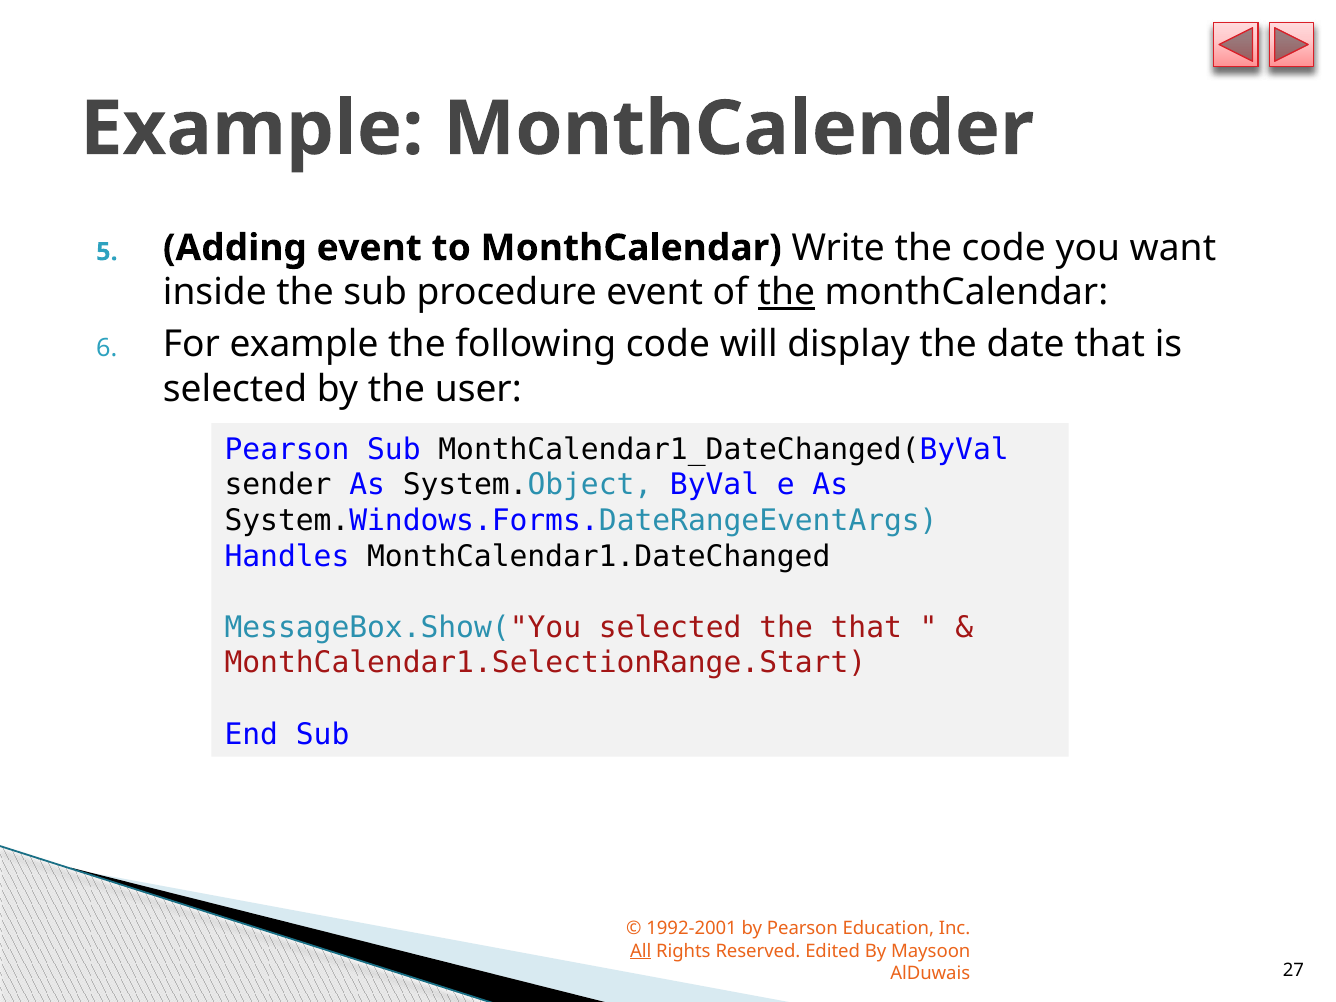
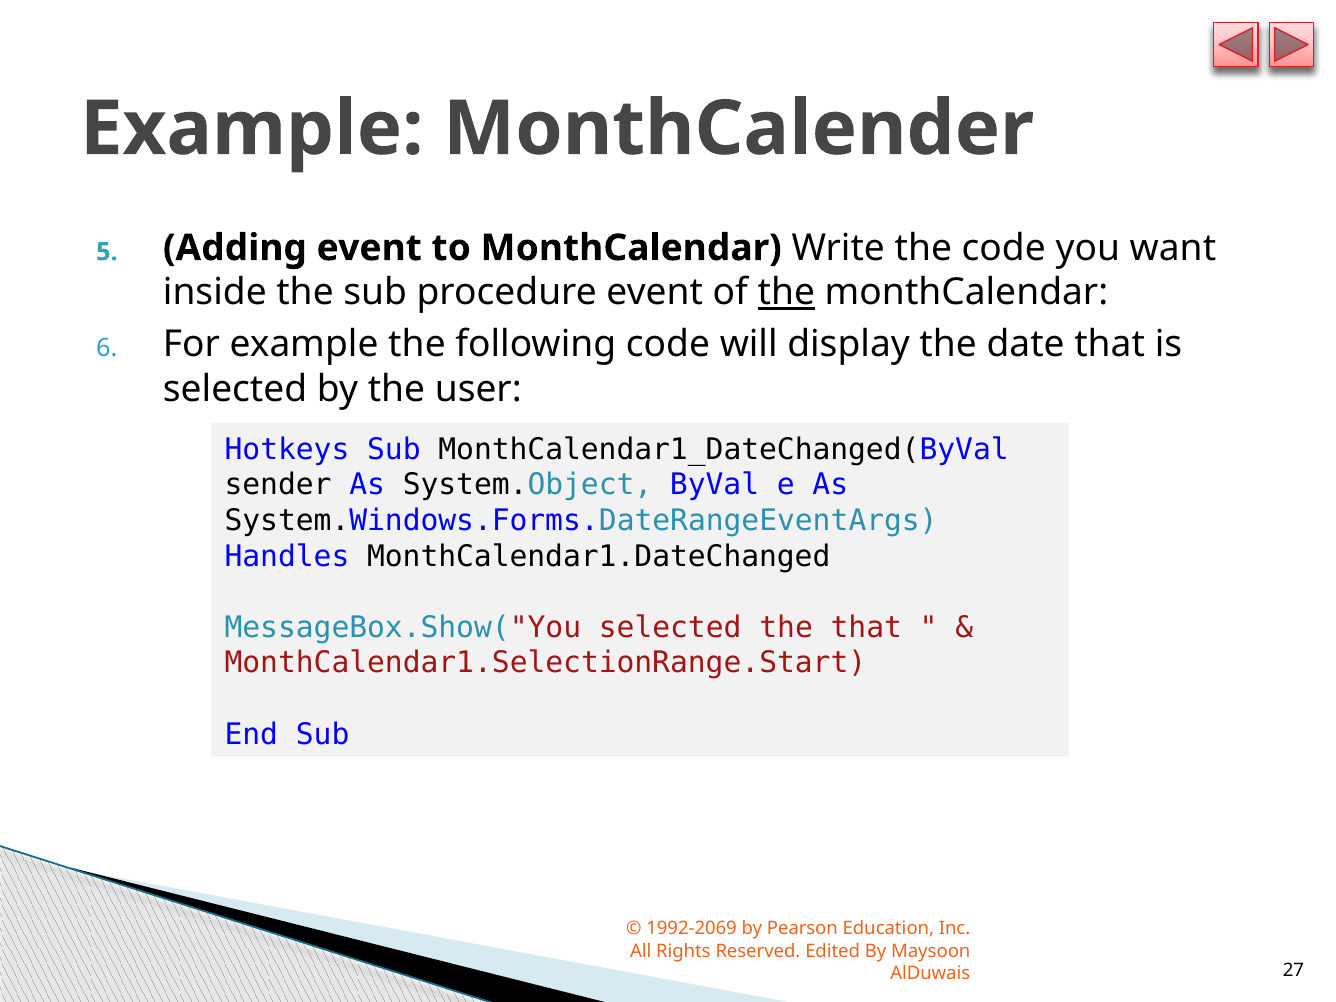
Pearson at (287, 449): Pearson -> Hotkeys
1992-2001: 1992-2001 -> 1992-2069
All underline: present -> none
